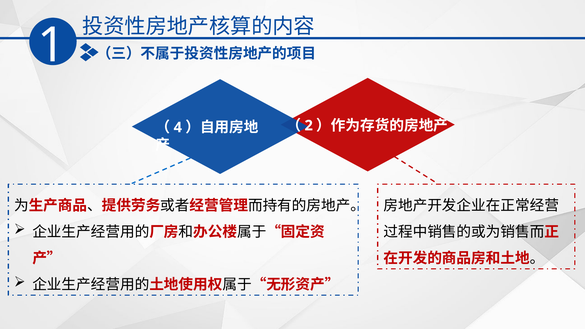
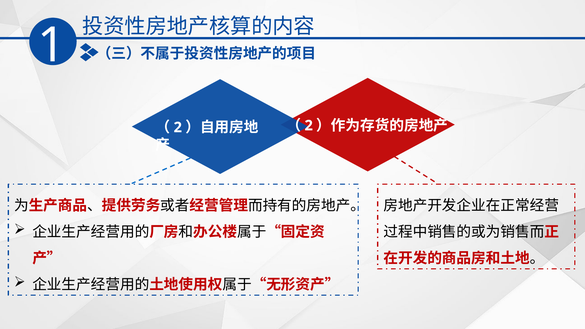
4 at (178, 127): 4 -> 2
